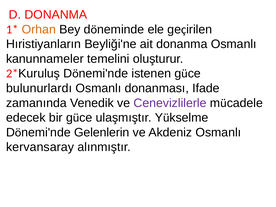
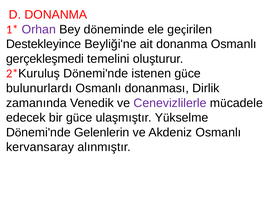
Orhan colour: orange -> purple
Hıristiyanların: Hıristiyanların -> Destekleyince
kanunnameler: kanunnameler -> gerçekleşmedi
Ifade: Ifade -> Dirlik
